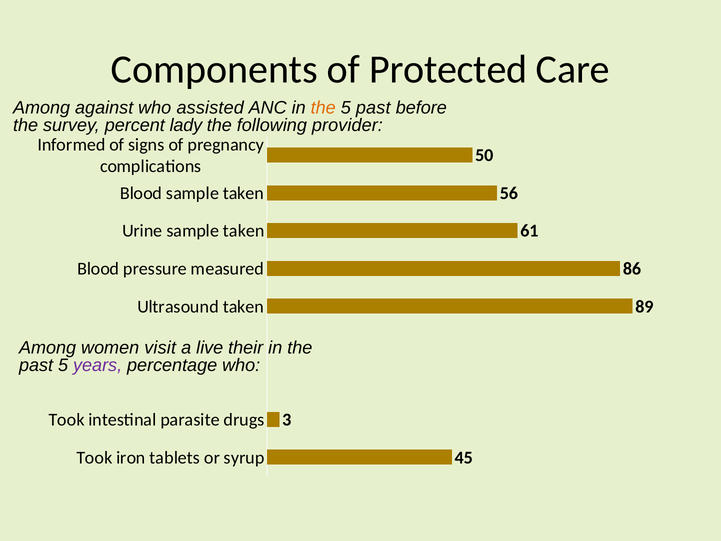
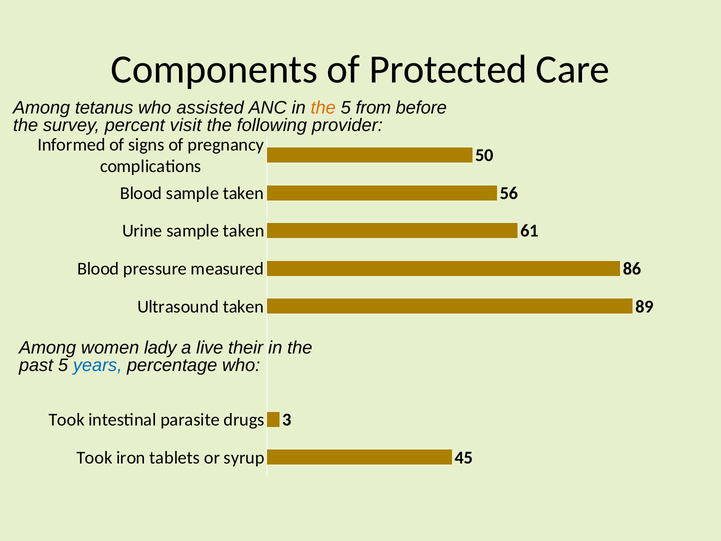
against: against -> tetanus
5 past: past -> from
lady: lady -> visit
visit: visit -> lady
years colour: purple -> blue
